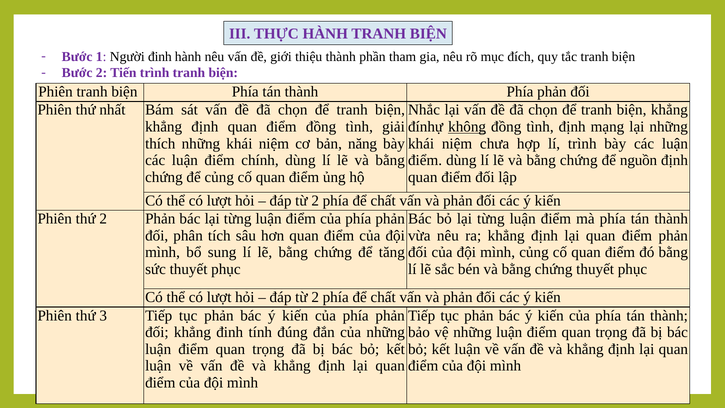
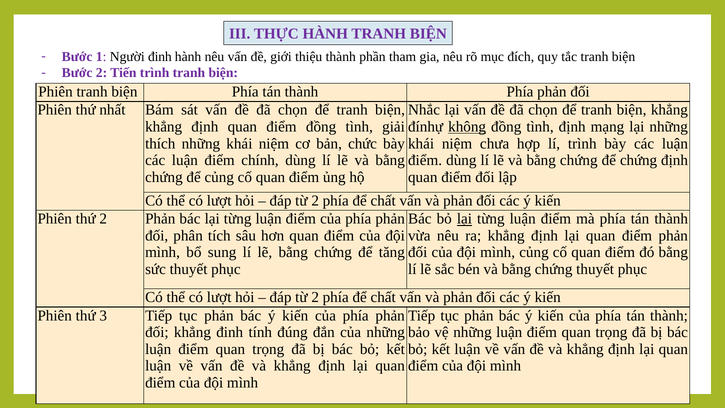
năng: năng -> chức
để nguồn: nguồn -> chứng
lại at (464, 219) underline: none -> present
